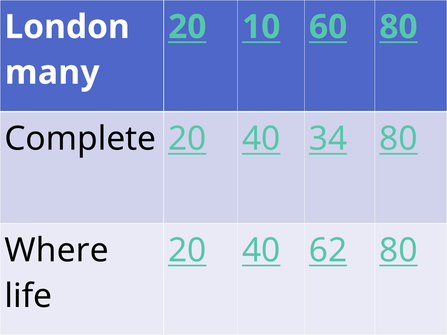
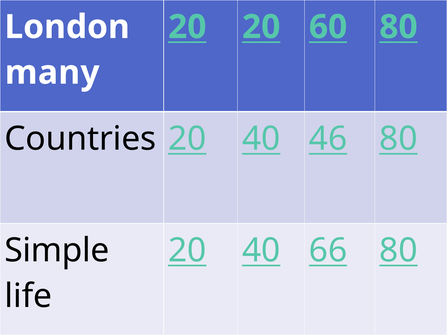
20 10: 10 -> 20
Complete: Complete -> Countries
34: 34 -> 46
Where: Where -> Simple
62: 62 -> 66
